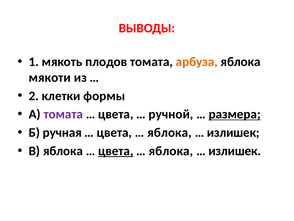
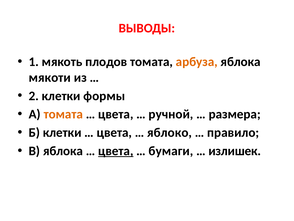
томата at (63, 114) colour: purple -> orange
размера underline: present -> none
Б ручная: ручная -> клетки
яблока at (169, 132): яблока -> яблоко
излишек at (233, 132): излишек -> правило
яблока at (171, 151): яблока -> бумаги
